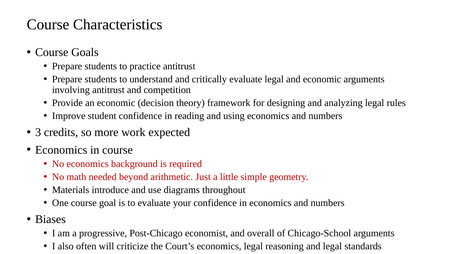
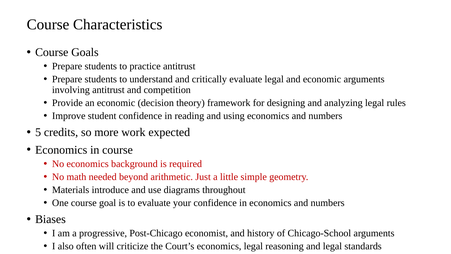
3: 3 -> 5
overall: overall -> history
